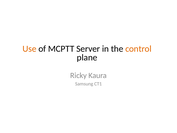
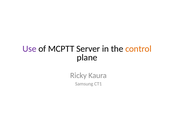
Use colour: orange -> purple
